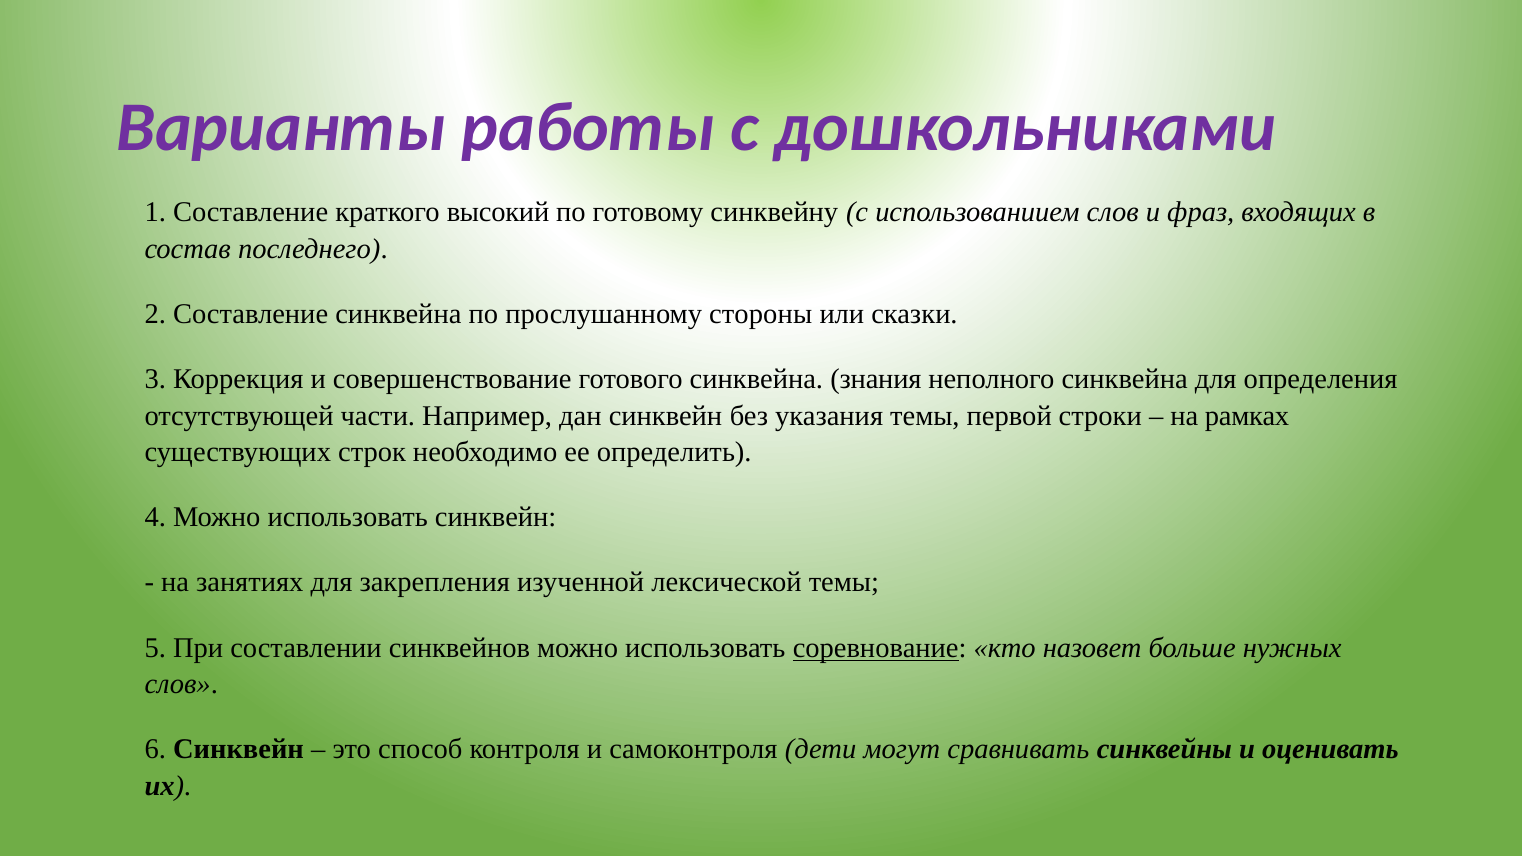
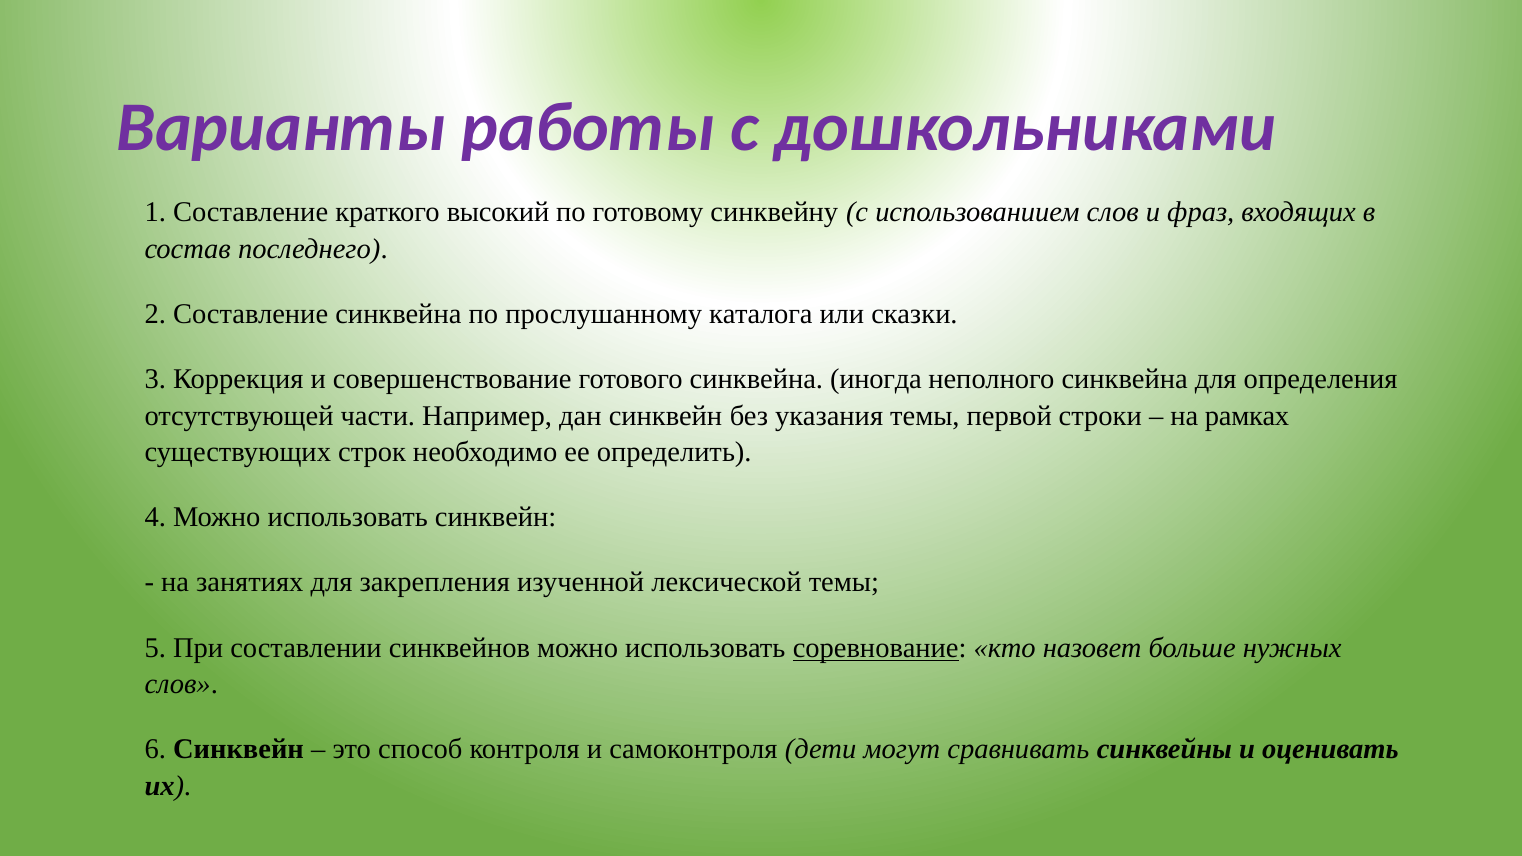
стороны: стороны -> каталога
знания: знания -> иногда
